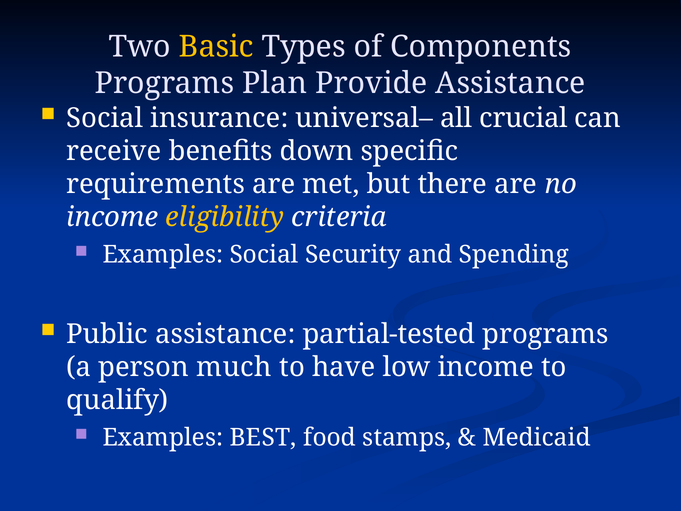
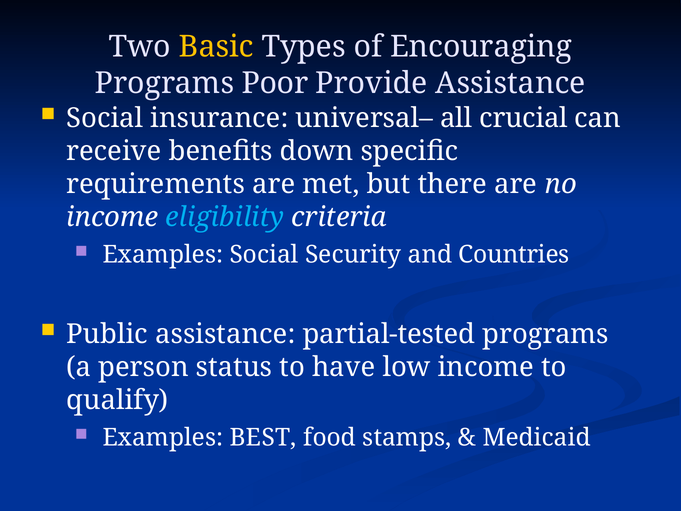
Components: Components -> Encouraging
Plan: Plan -> Poor
eligibility colour: yellow -> light blue
Spending: Spending -> Countries
much: much -> status
